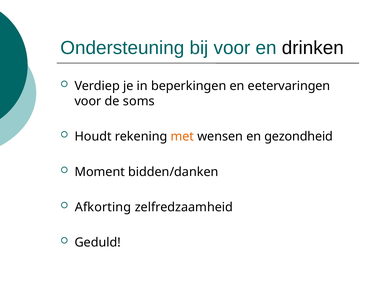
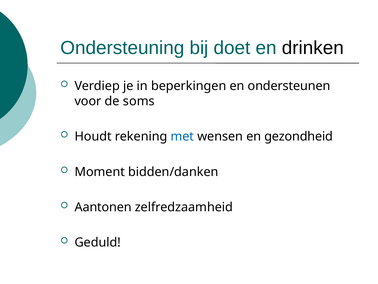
bij voor: voor -> doet
eetervaringen: eetervaringen -> ondersteunen
met colour: orange -> blue
Afkorting: Afkorting -> Aantonen
